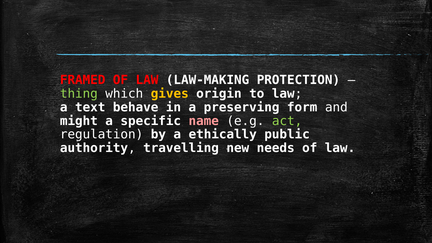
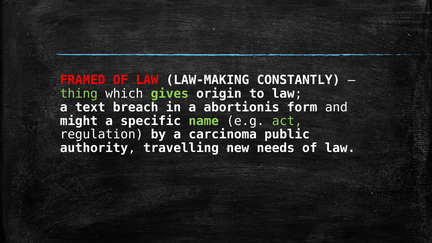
PROTECTION: PROTECTION -> CONSTANTLY
gives colour: yellow -> light green
behave: behave -> breach
preserving: preserving -> abortionis
name colour: pink -> light green
ethically: ethically -> carcinoma
